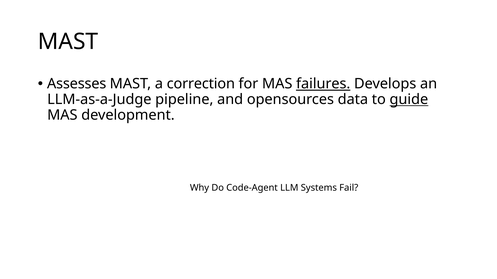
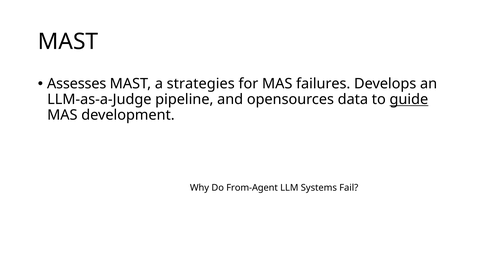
correction: correction -> strategies
failures underline: present -> none
Code-Agent: Code-Agent -> From-Agent
